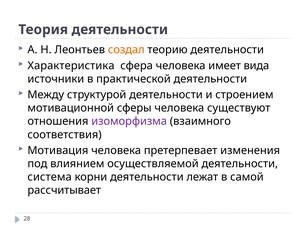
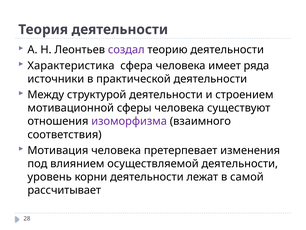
создал colour: orange -> purple
вида: вида -> ряда
система: система -> уровень
